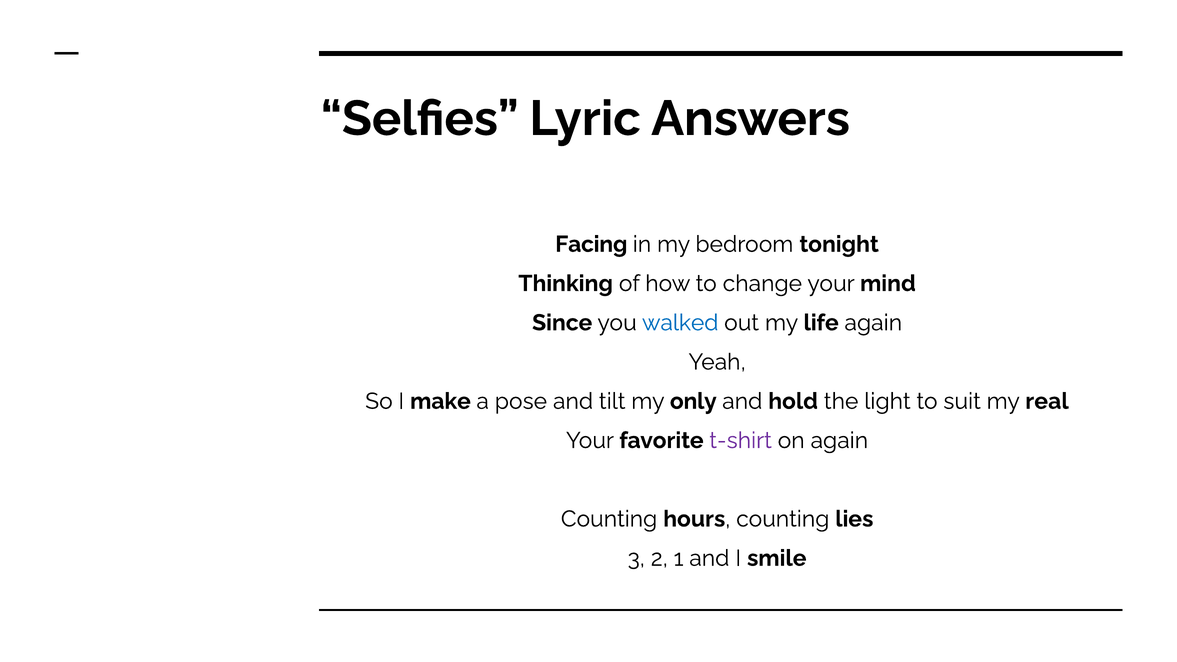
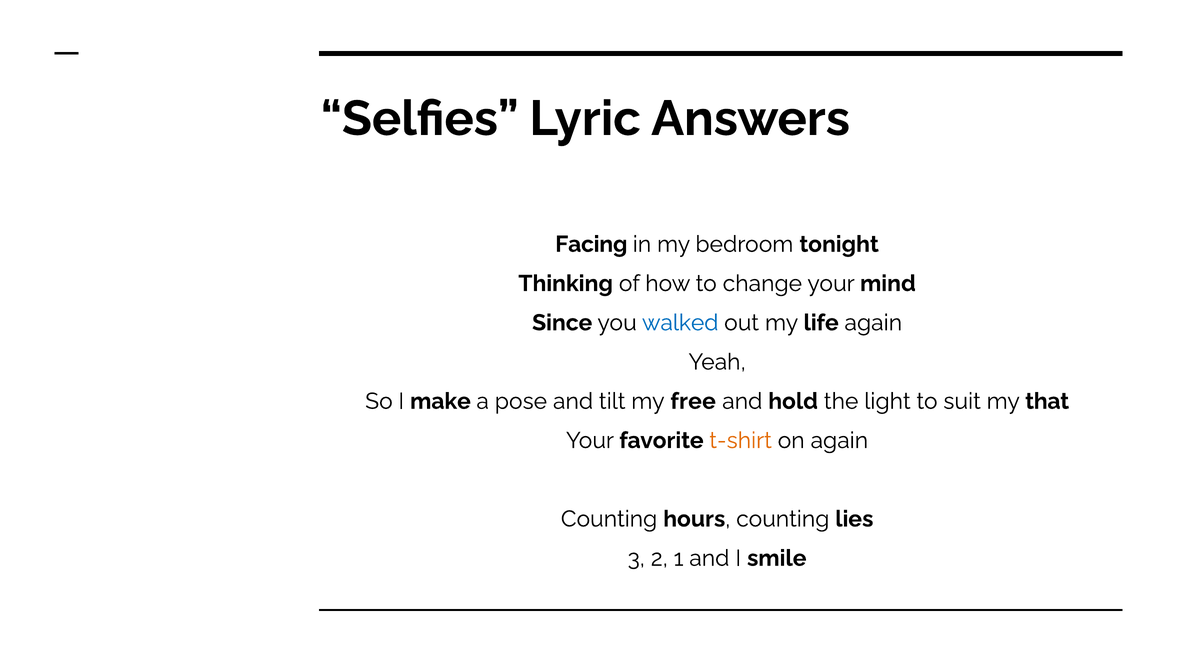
only: only -> free
real: real -> that
t-shirt colour: purple -> orange
